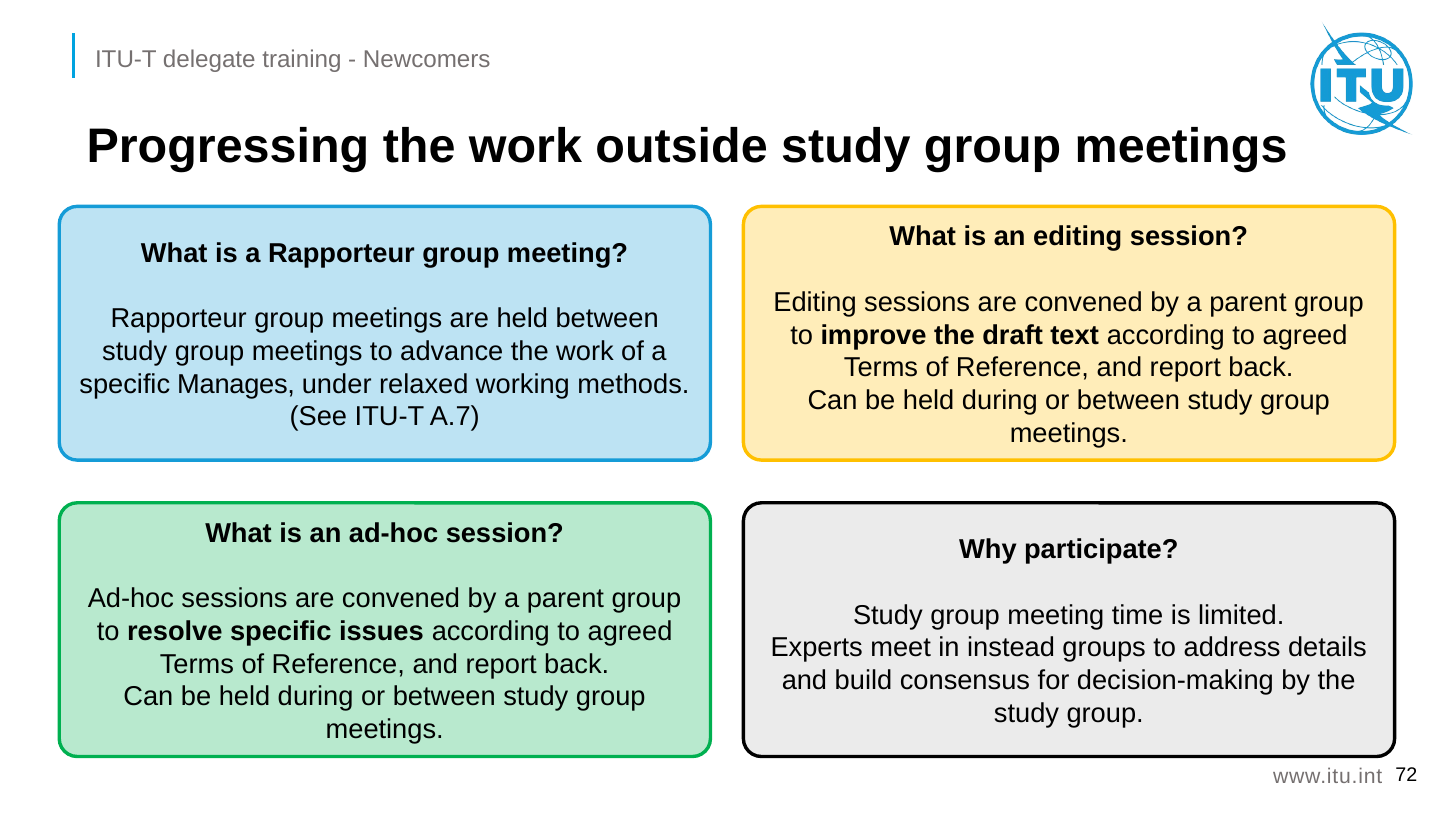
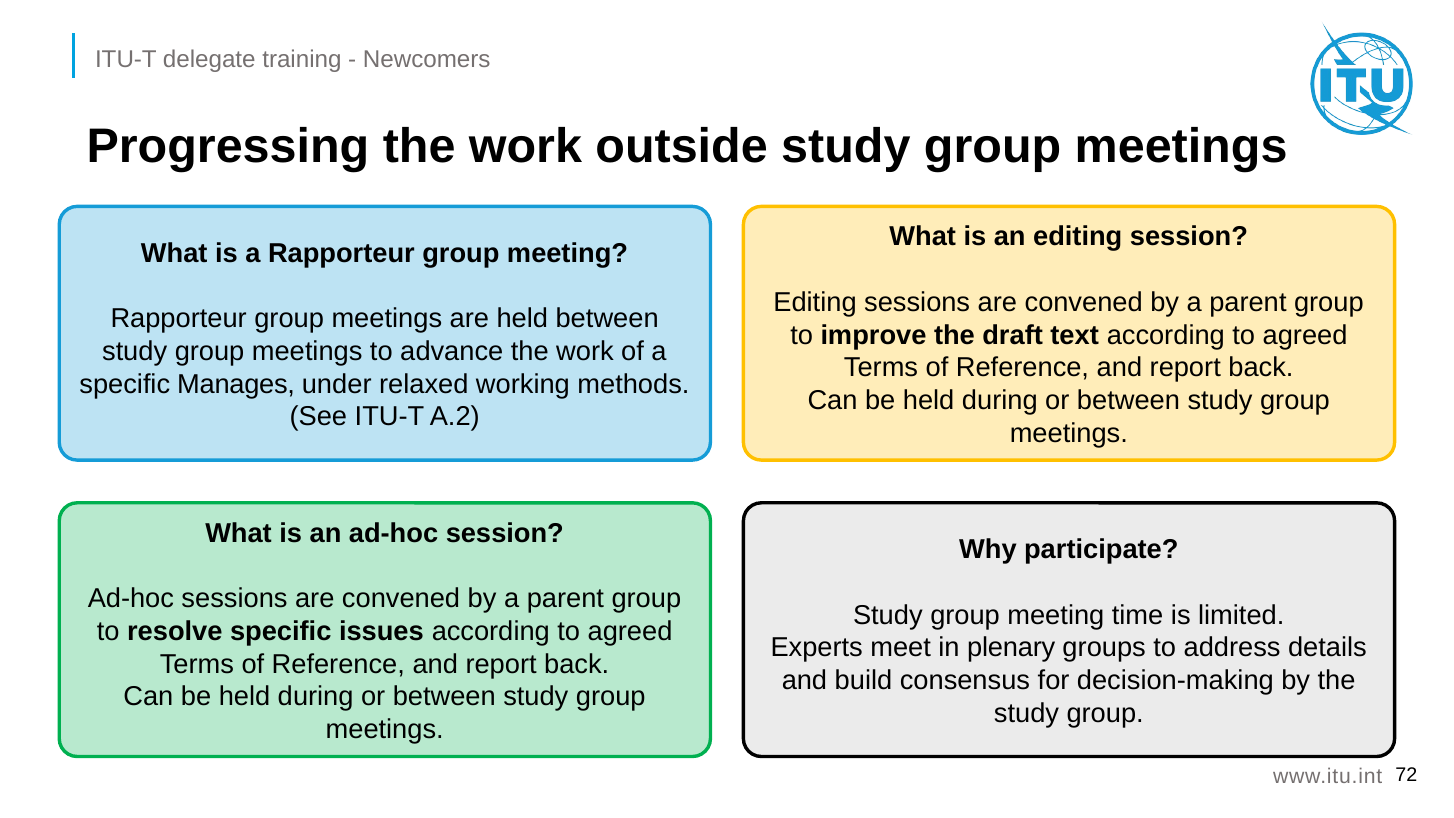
A.7: A.7 -> A.2
instead: instead -> plenary
